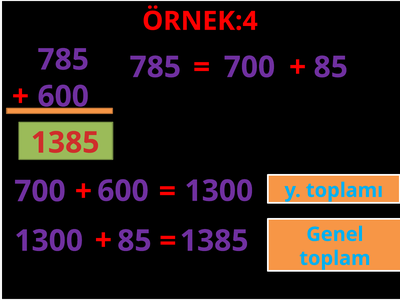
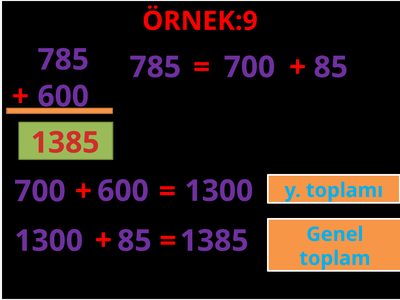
ÖRNEK:4: ÖRNEK:4 -> ÖRNEK:9
